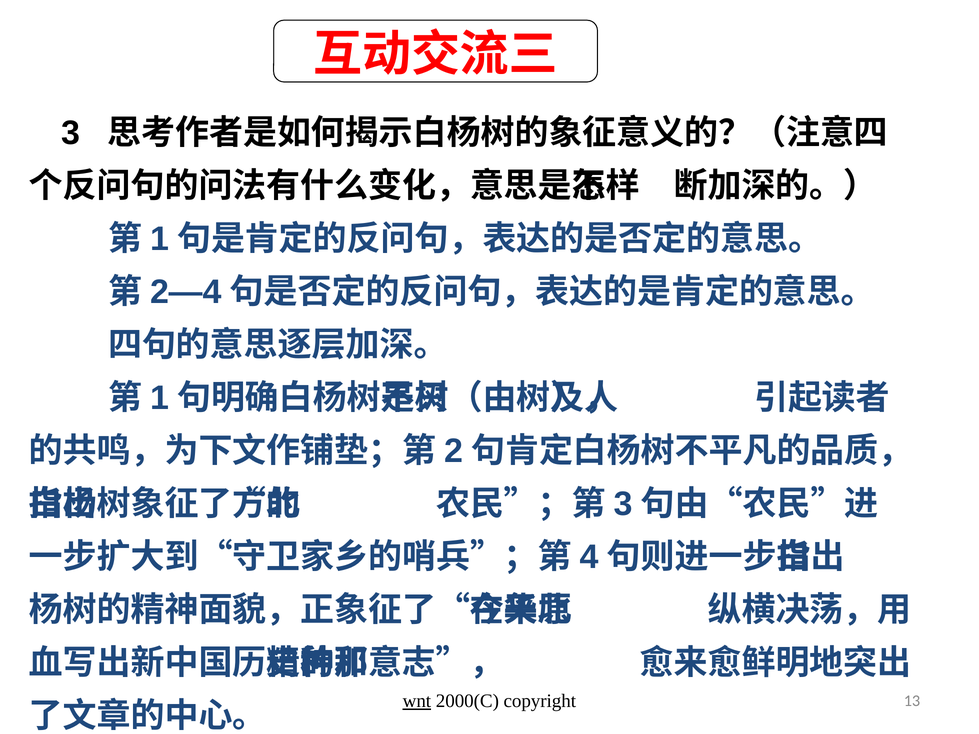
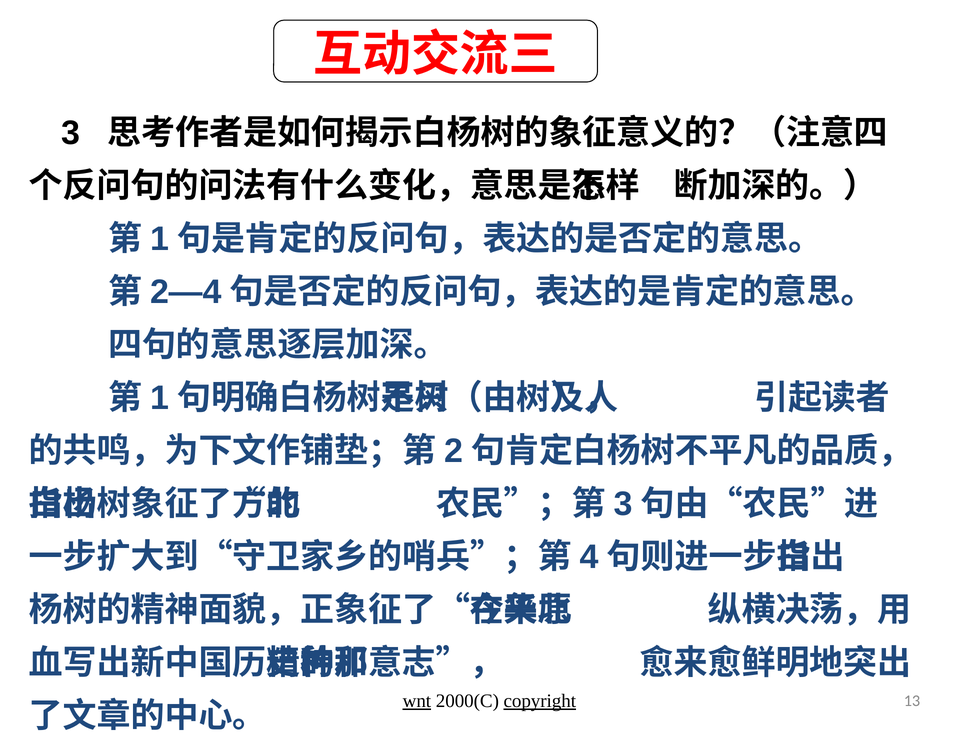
copyright underline: none -> present
